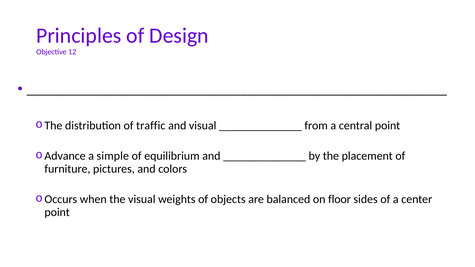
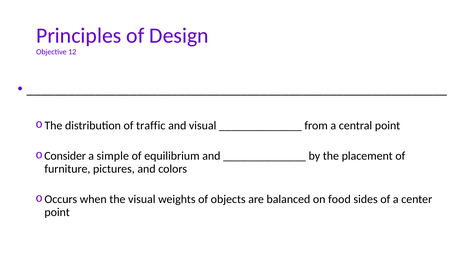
Advance: Advance -> Consider
floor: floor -> food
